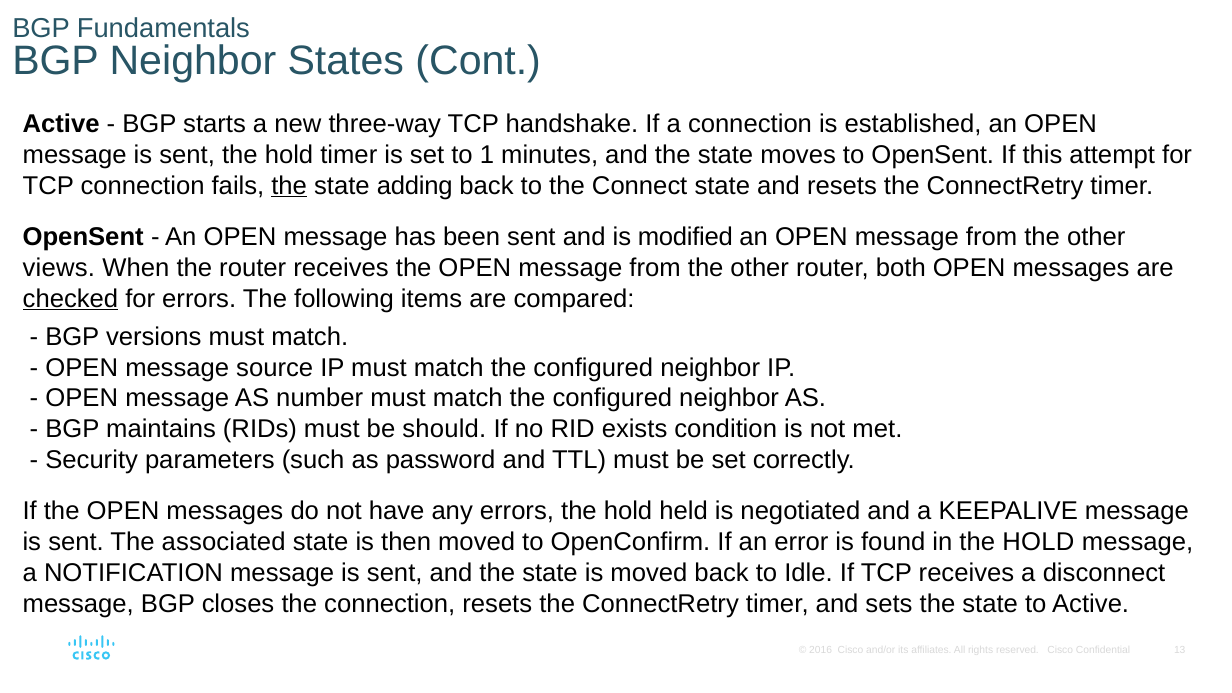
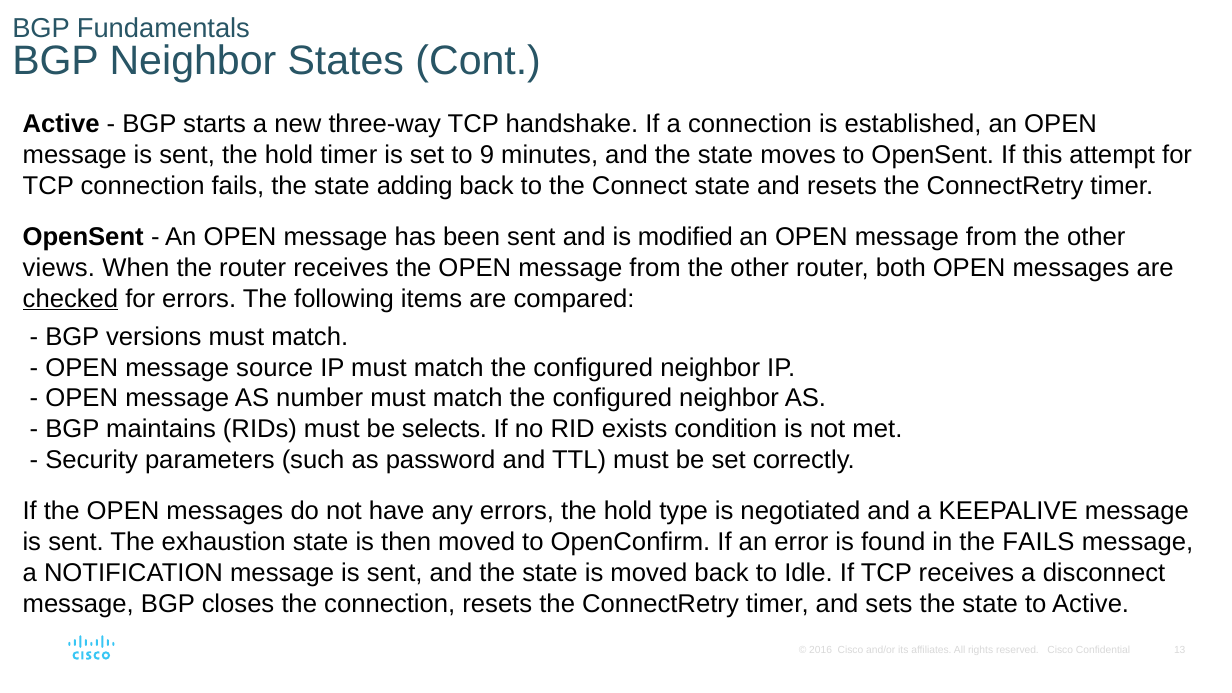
1: 1 -> 9
the at (289, 186) underline: present -> none
should: should -> selects
held: held -> type
associated: associated -> exhaustion
in the HOLD: HOLD -> FAILS
